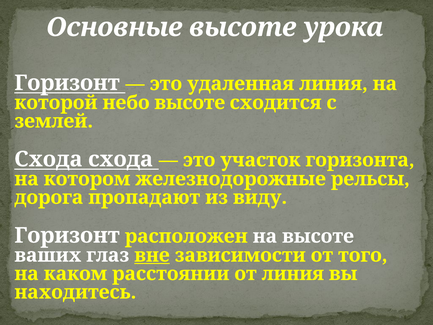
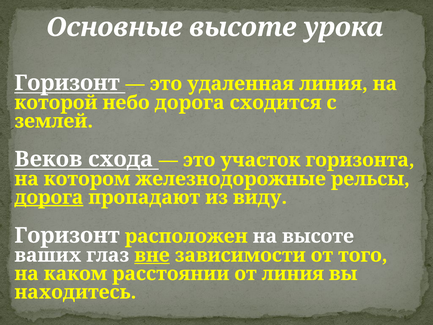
небо высоте: высоте -> дорога
Схода at (48, 159): Схода -> Веков
дорога at (49, 197) underline: none -> present
